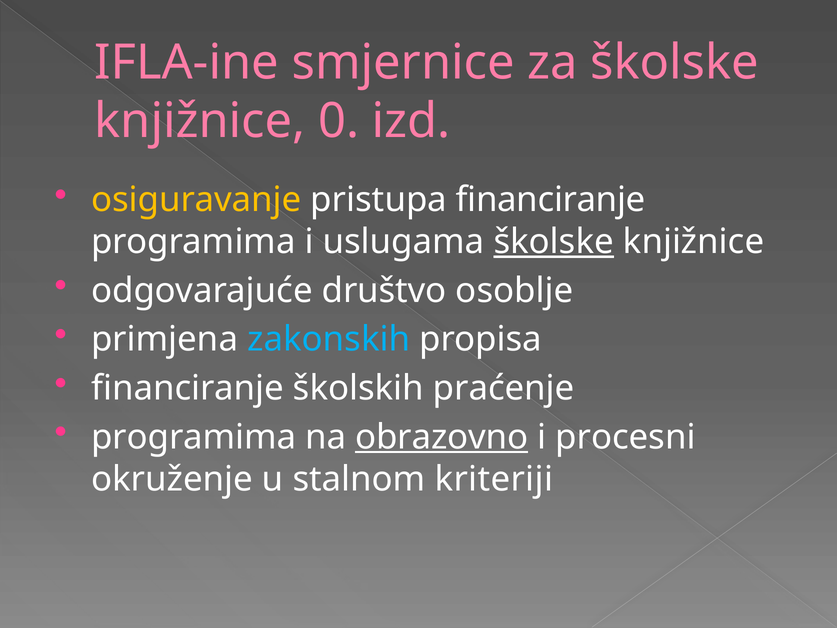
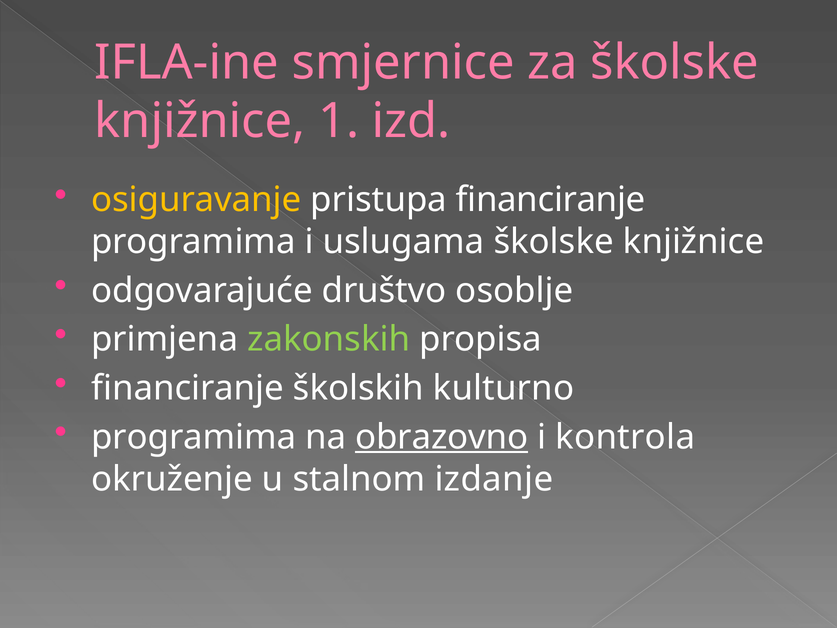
0: 0 -> 1
školske at (554, 242) underline: present -> none
zakonskih colour: light blue -> light green
praćenje: praćenje -> kulturno
procesni: procesni -> kontrola
kriteriji: kriteriji -> izdanje
